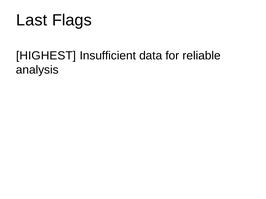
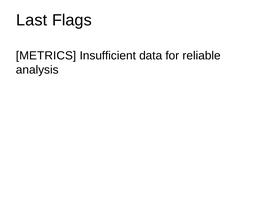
HIGHEST: HIGHEST -> METRICS
